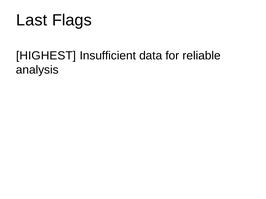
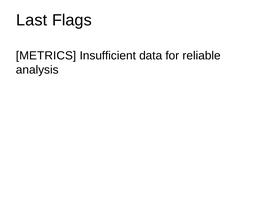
HIGHEST: HIGHEST -> METRICS
